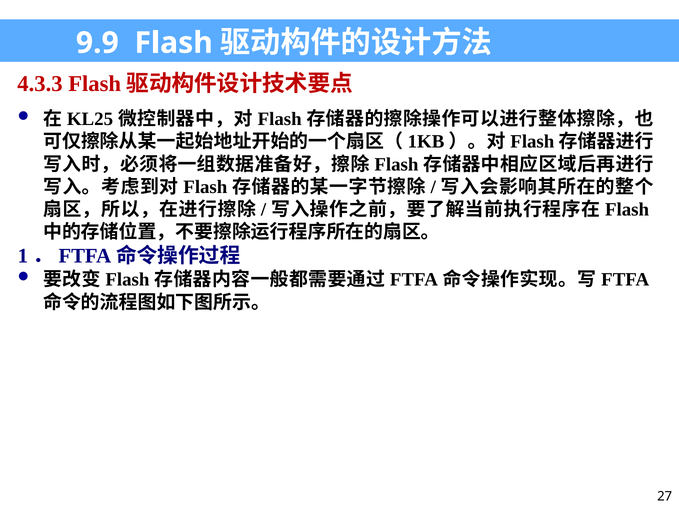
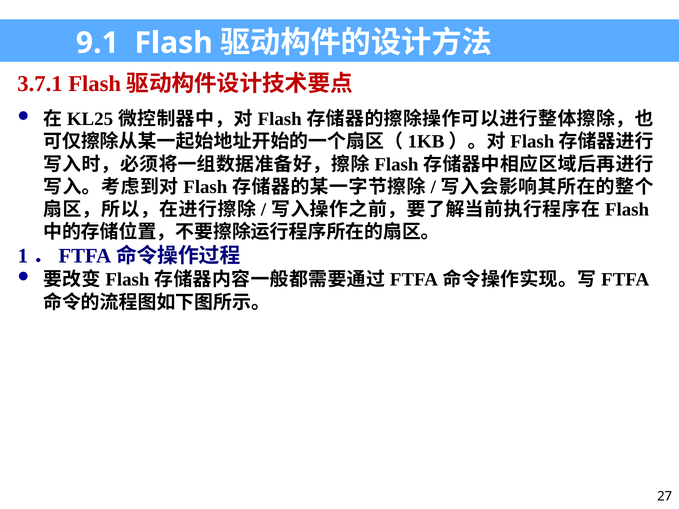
9.9: 9.9 -> 9.1
4.3.3: 4.3.3 -> 3.7.1
